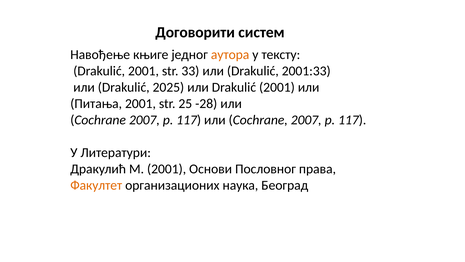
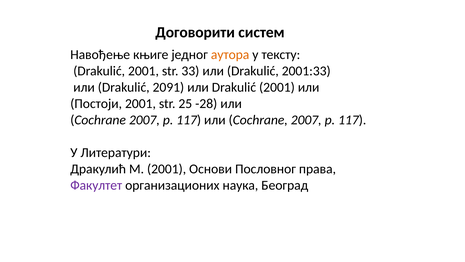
2025: 2025 -> 2091
Питања: Питања -> Постоји
Факултет colour: orange -> purple
